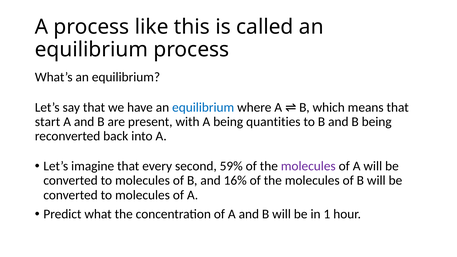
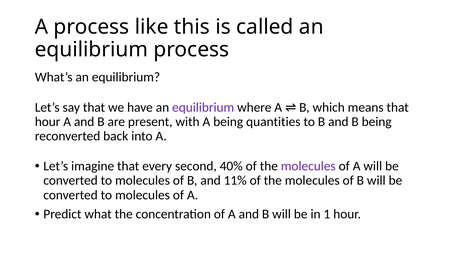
equilibrium at (203, 107) colour: blue -> purple
start at (48, 122): start -> hour
59%: 59% -> 40%
16%: 16% -> 11%
